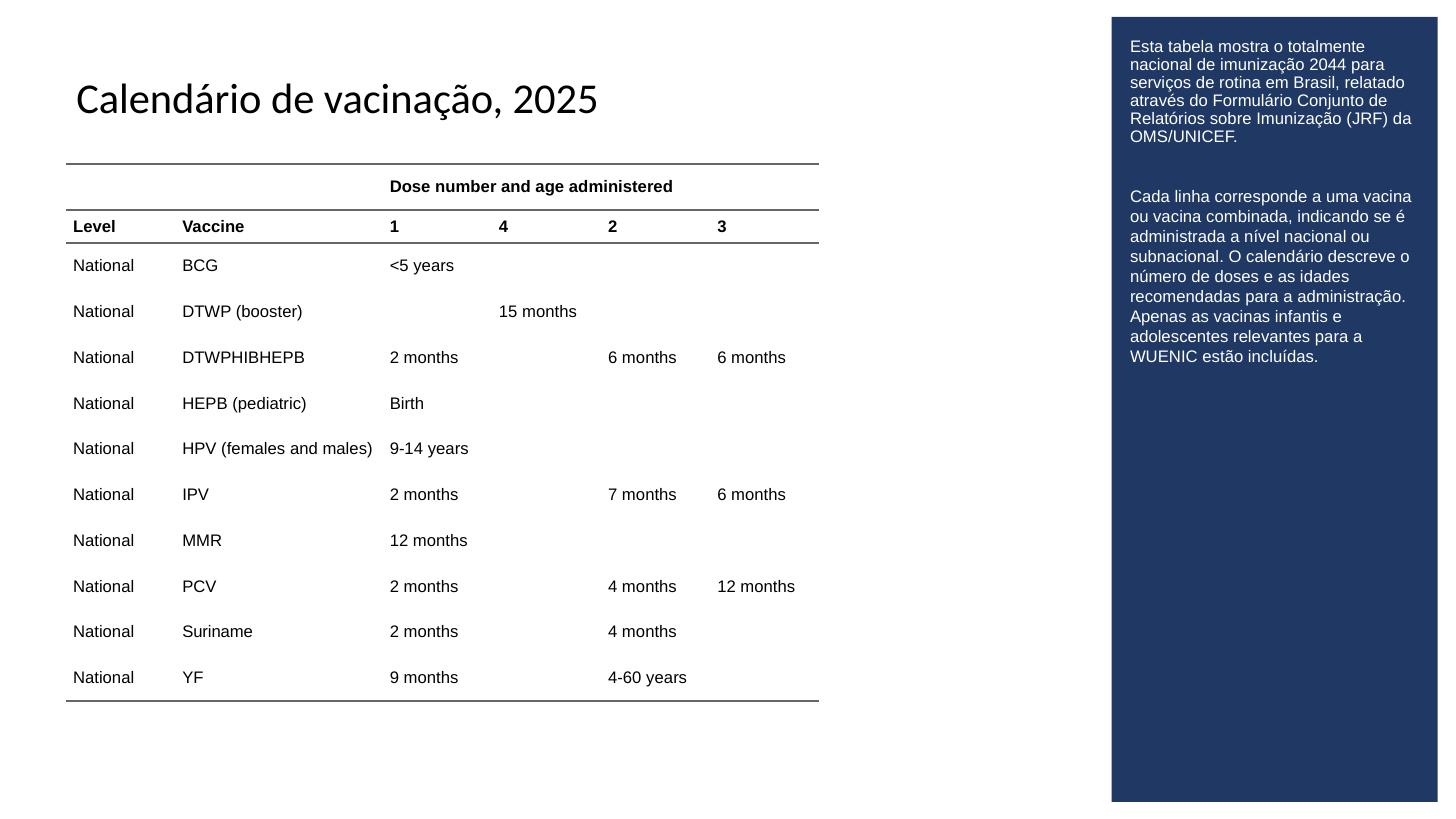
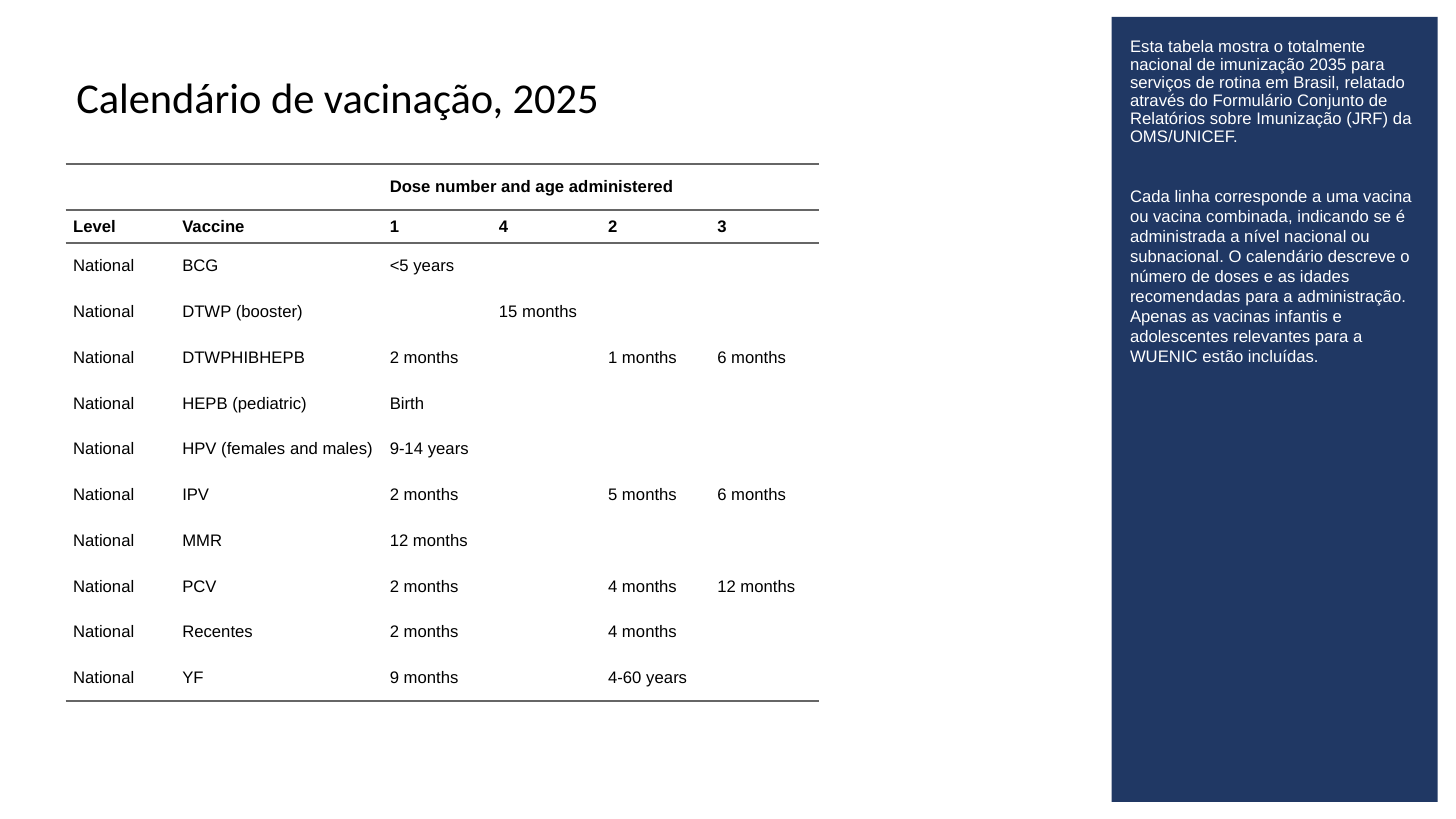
2044: 2044 -> 2035
2 months 6: 6 -> 1
7: 7 -> 5
Suriname: Suriname -> Recentes
